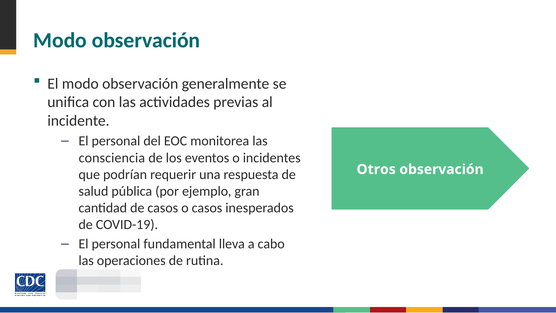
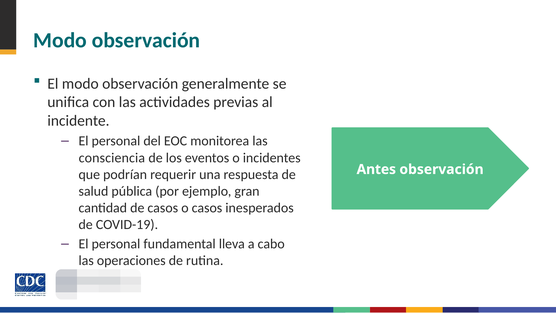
Otros: Otros -> Antes
